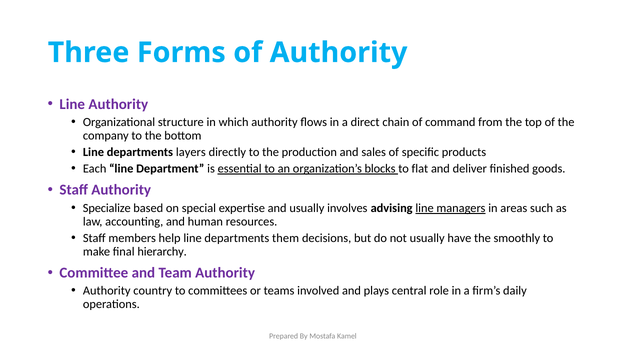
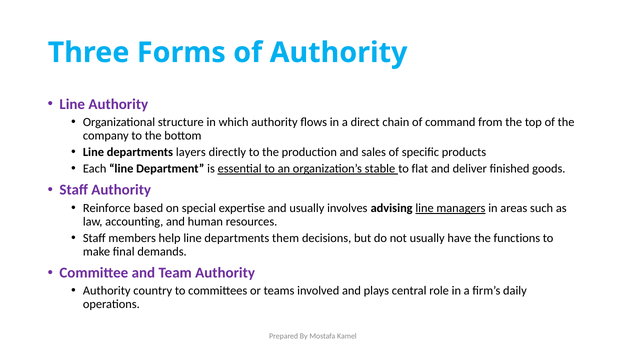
blocks: blocks -> stable
Specialize: Specialize -> Reinforce
smoothly: smoothly -> functions
hierarchy: hierarchy -> demands
